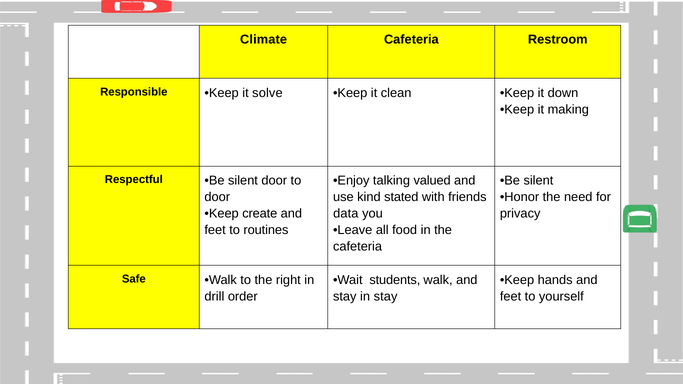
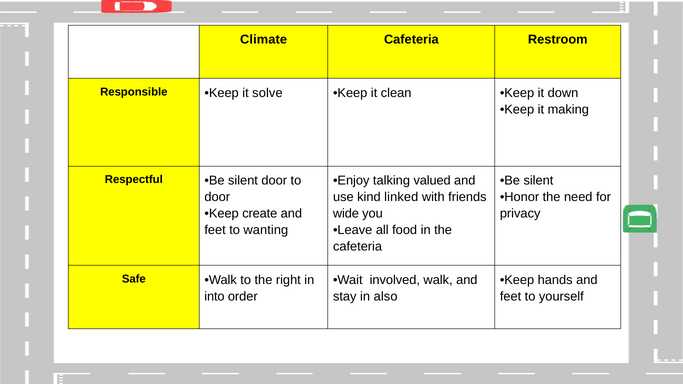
stated: stated -> linked
data: data -> wide
routines: routines -> wanting
students: students -> involved
drill: drill -> into
in stay: stay -> also
